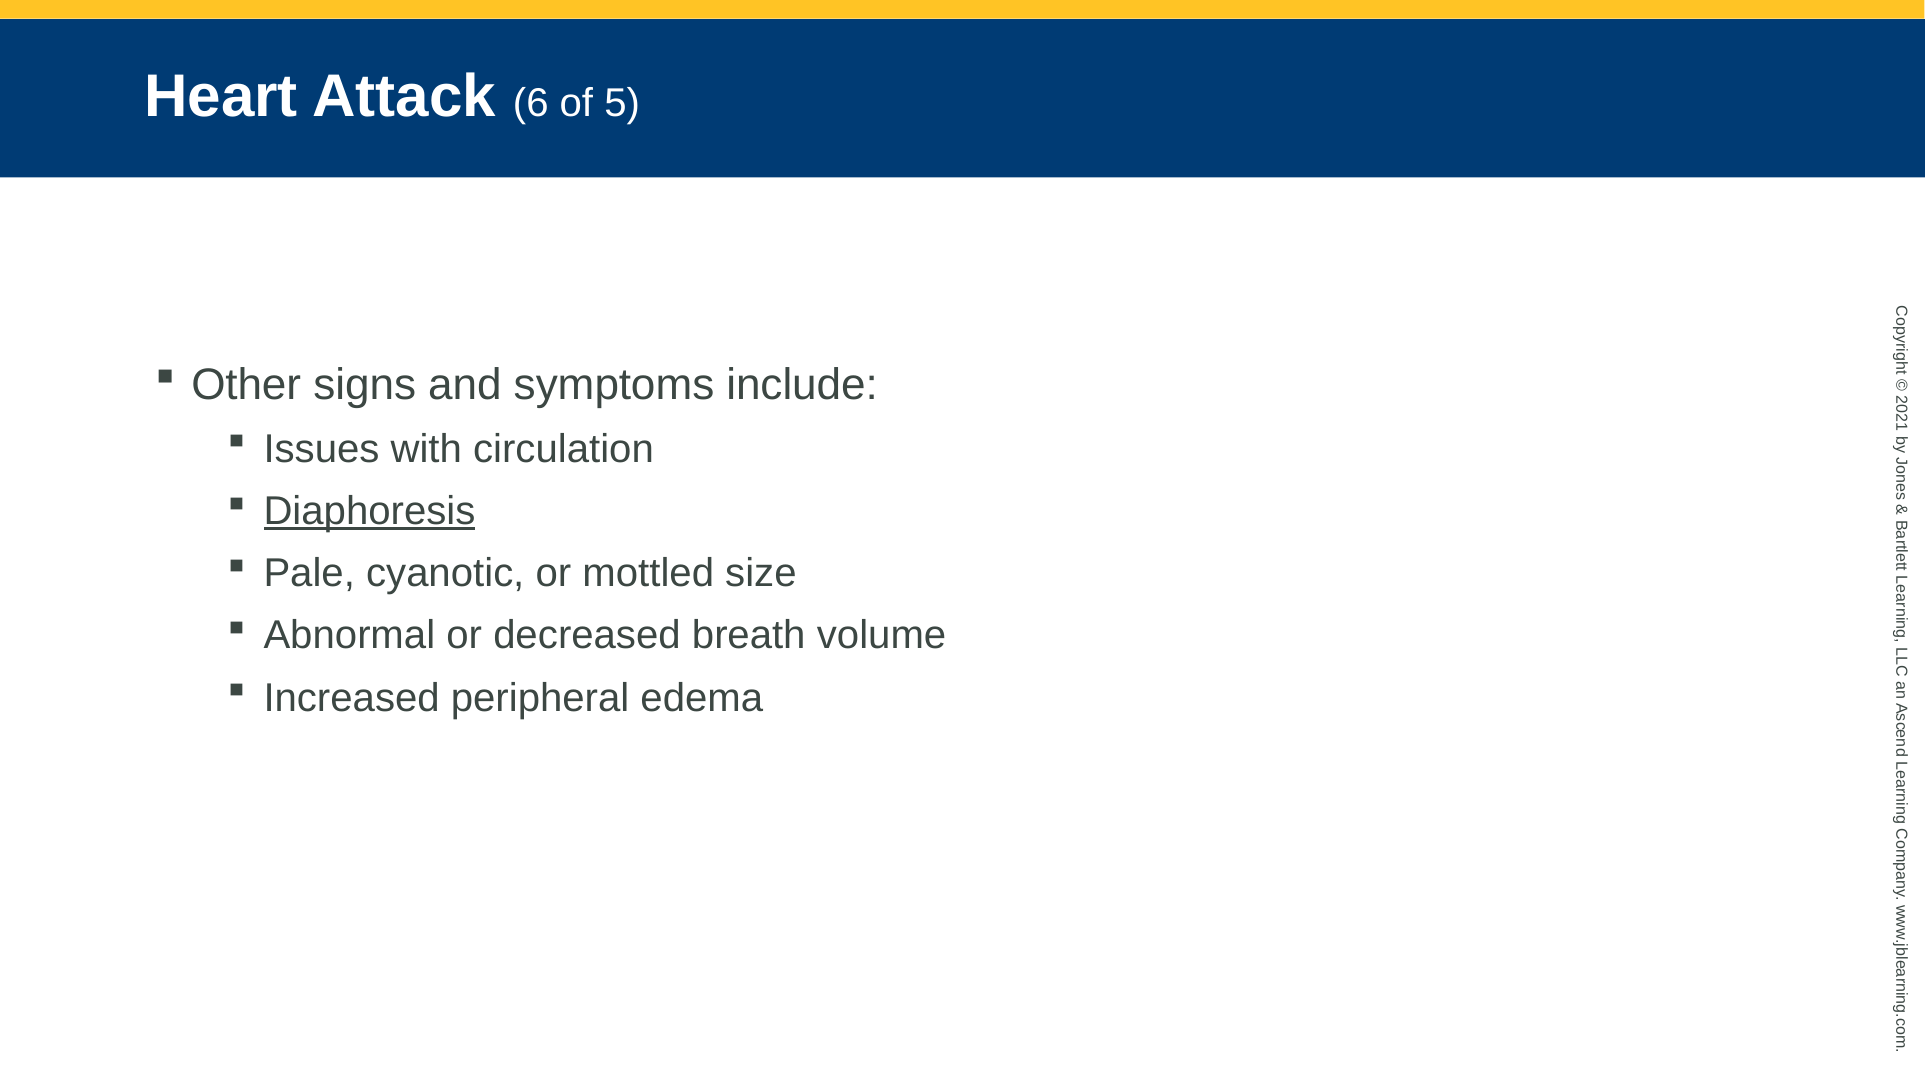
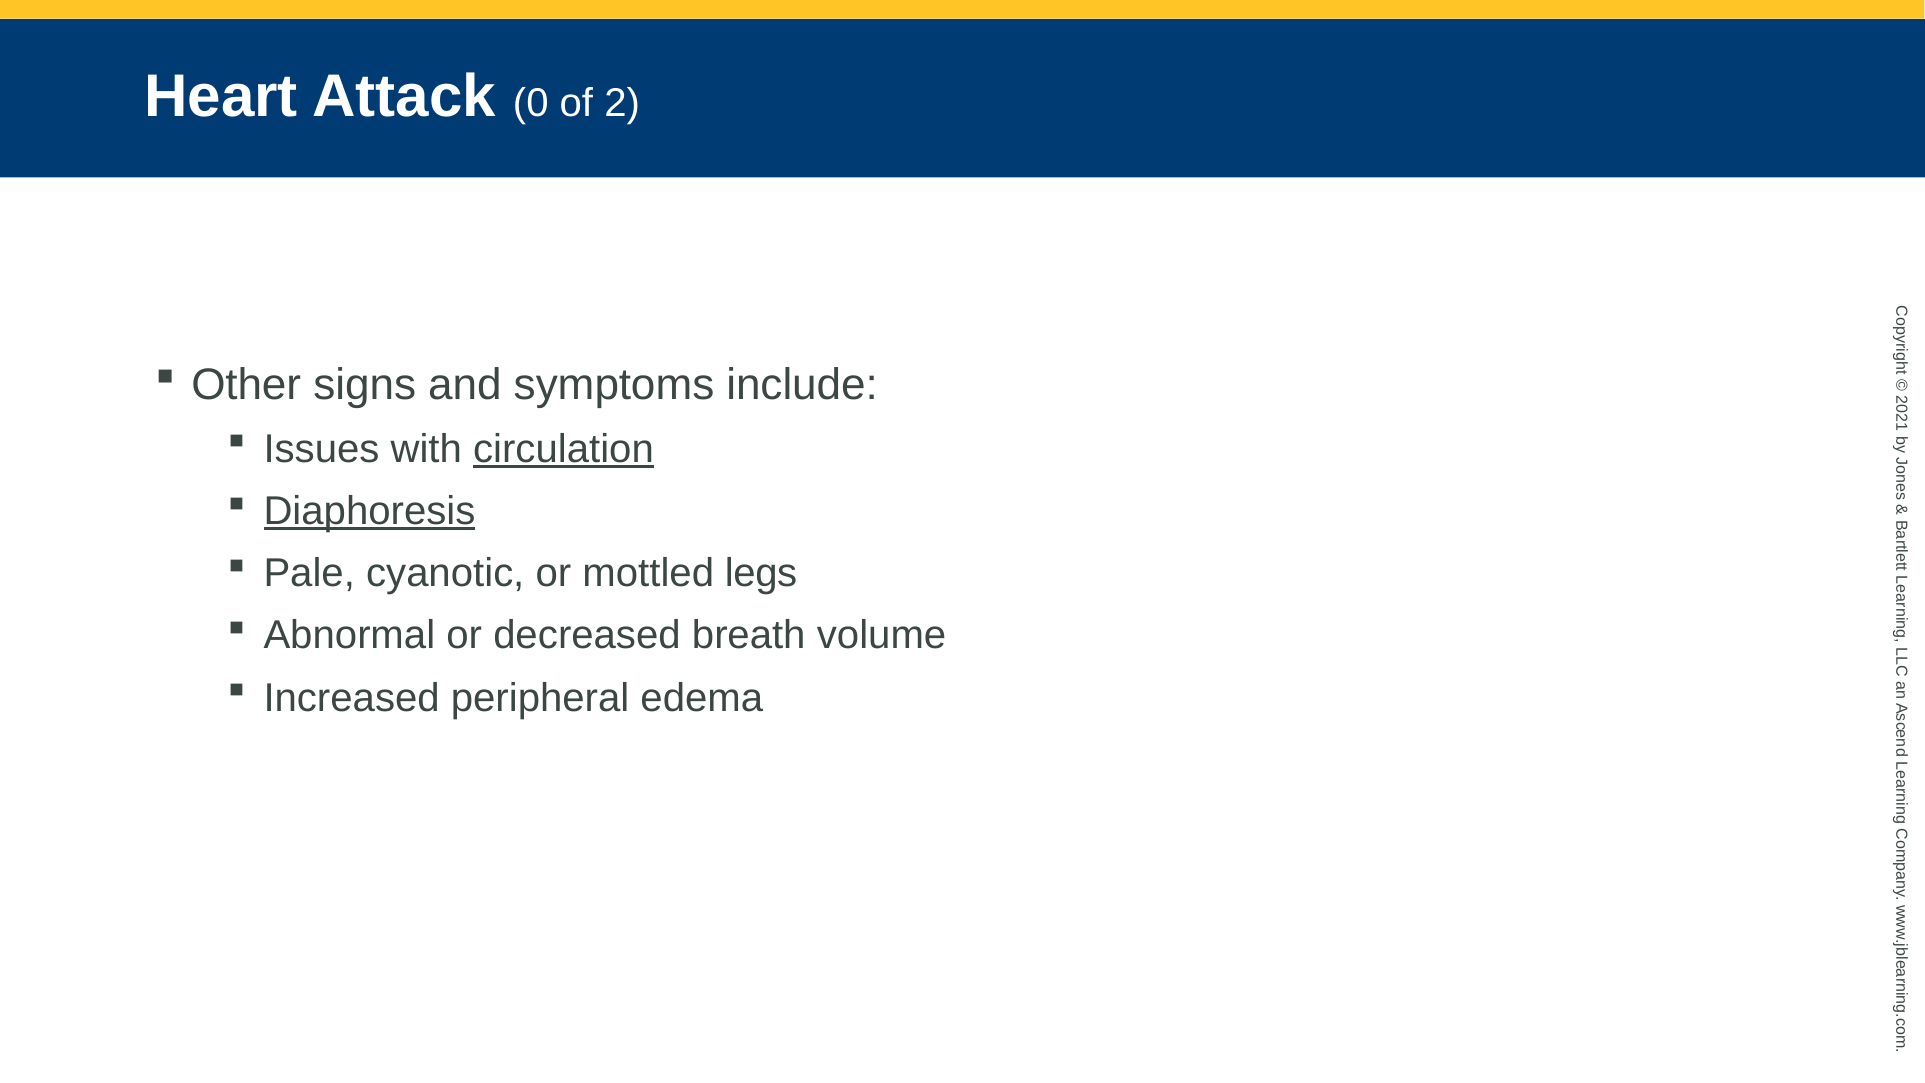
Attack 6: 6 -> 0
of 5: 5 -> 2
circulation underline: none -> present
size: size -> legs
